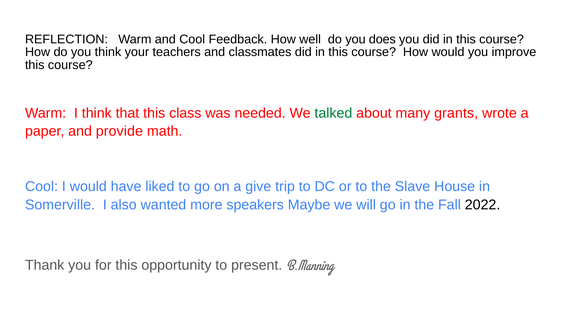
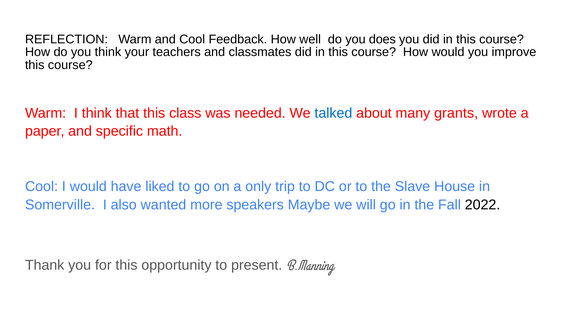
talked colour: green -> blue
provide: provide -> specific
give: give -> only
